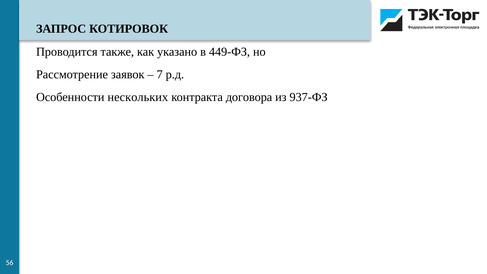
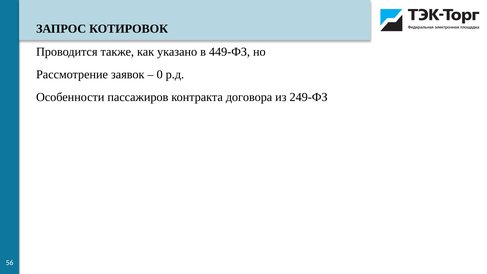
7: 7 -> 0
нескольких: нескольких -> пассажиров
937-ФЗ: 937-ФЗ -> 249-ФЗ
